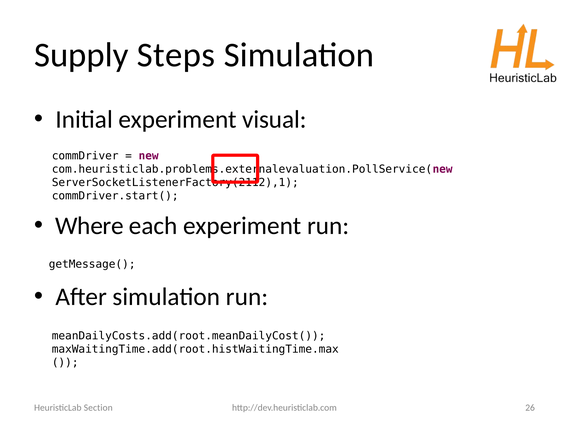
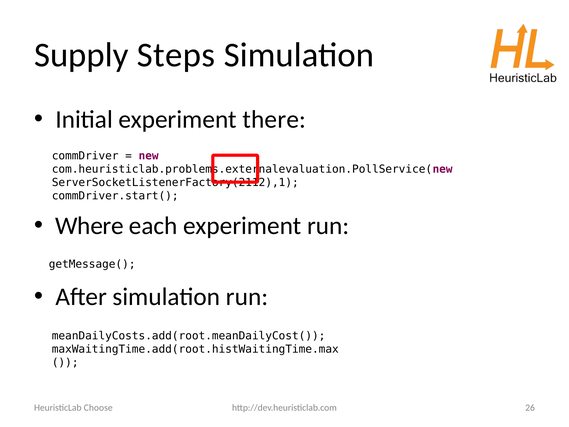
visual: visual -> there
Section: Section -> Choose
